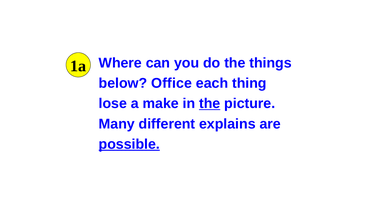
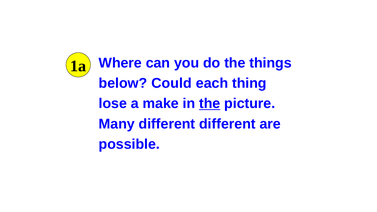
Office: Office -> Could
different explains: explains -> different
possible underline: present -> none
